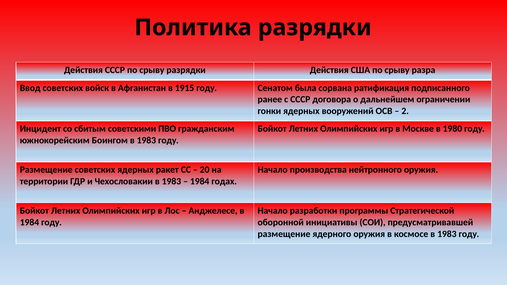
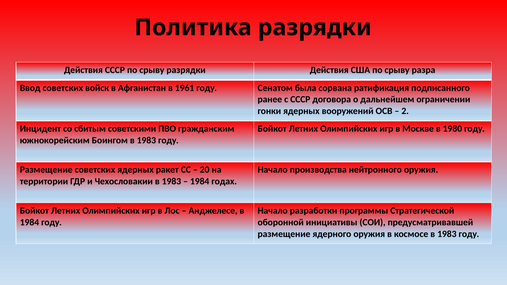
1915: 1915 -> 1961
